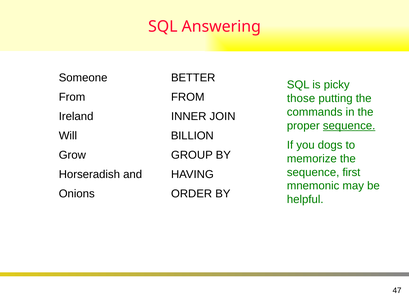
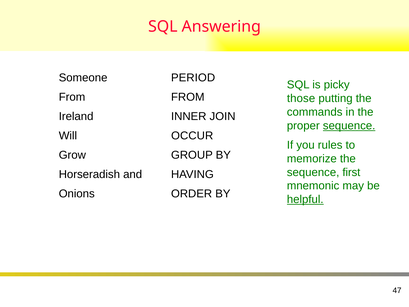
BETTER: BETTER -> PERIOD
BILLION: BILLION -> OCCUR
dogs: dogs -> rules
helpful underline: none -> present
